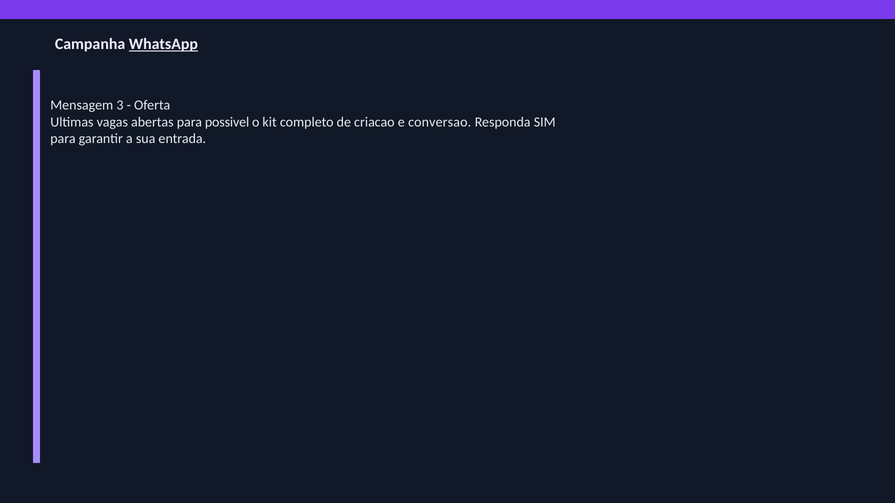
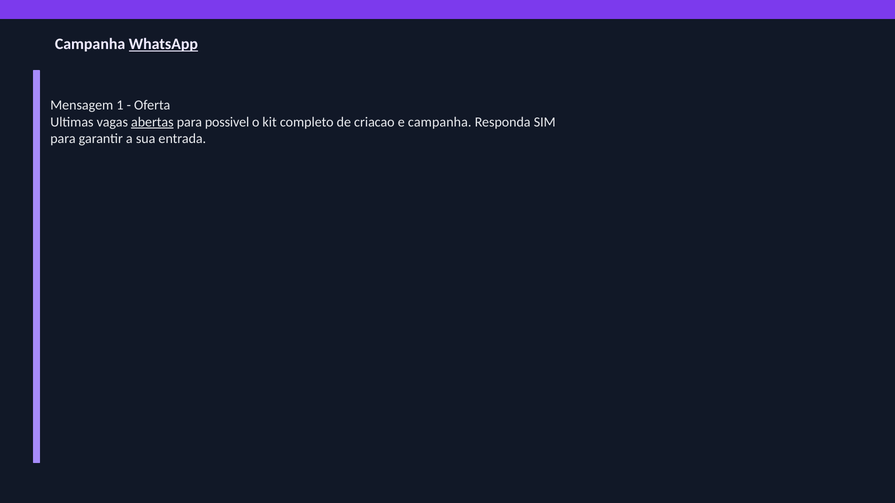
3: 3 -> 1
abertas underline: none -> present
e conversao: conversao -> campanha
